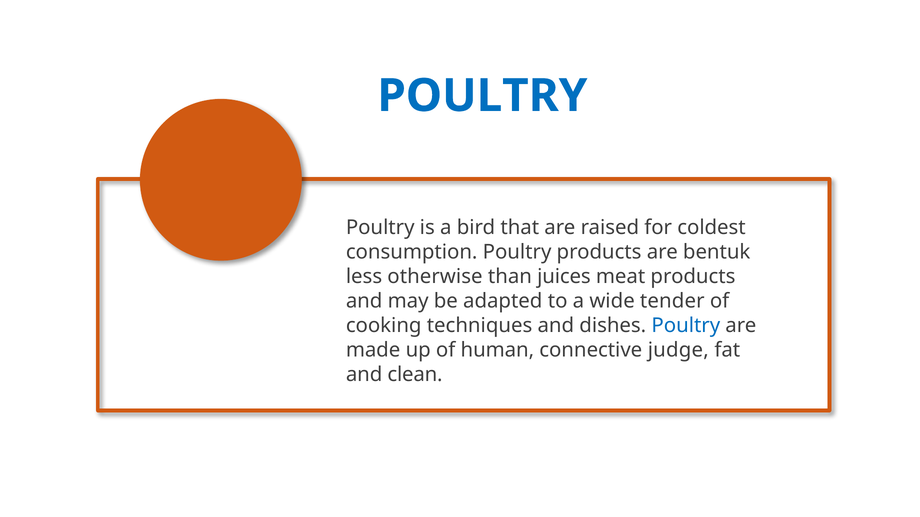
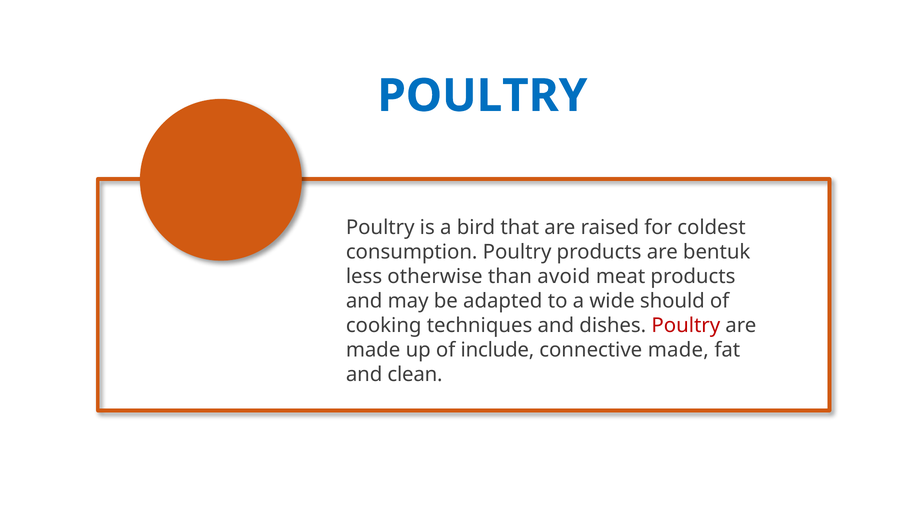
juices: juices -> avoid
tender: tender -> should
Poultry at (686, 326) colour: blue -> red
human: human -> include
connective judge: judge -> made
